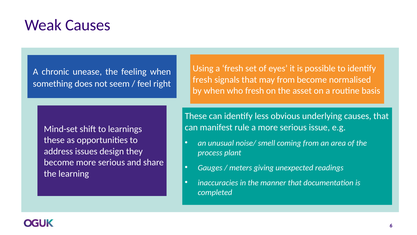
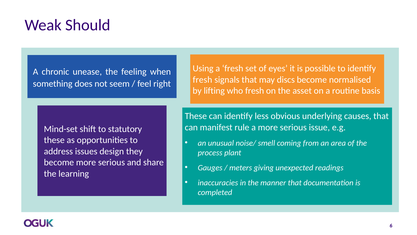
Weak Causes: Causes -> Should
may from: from -> discs
by when: when -> lifting
learnings: learnings -> statutory
